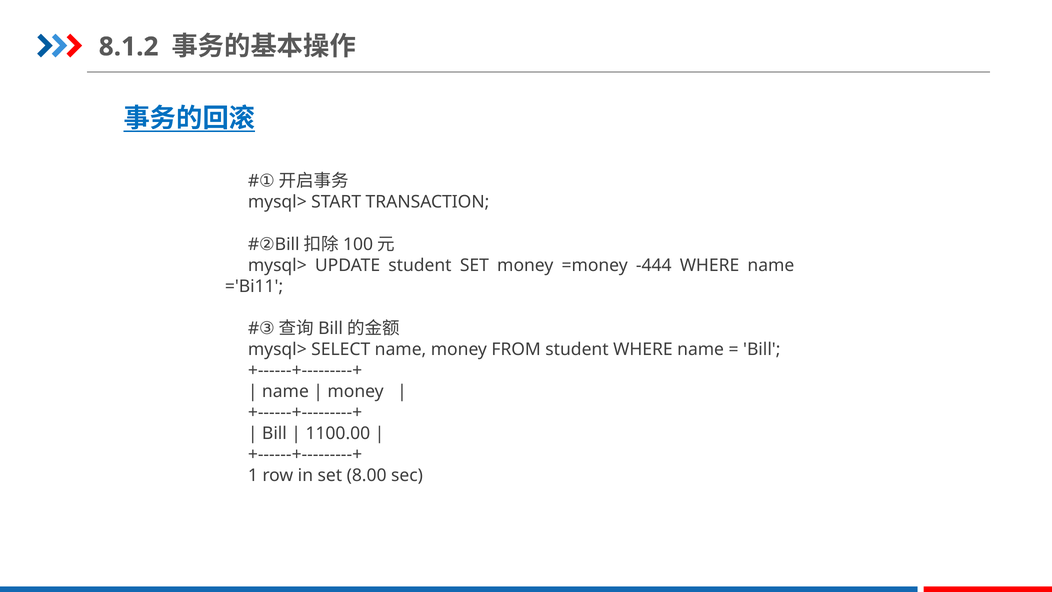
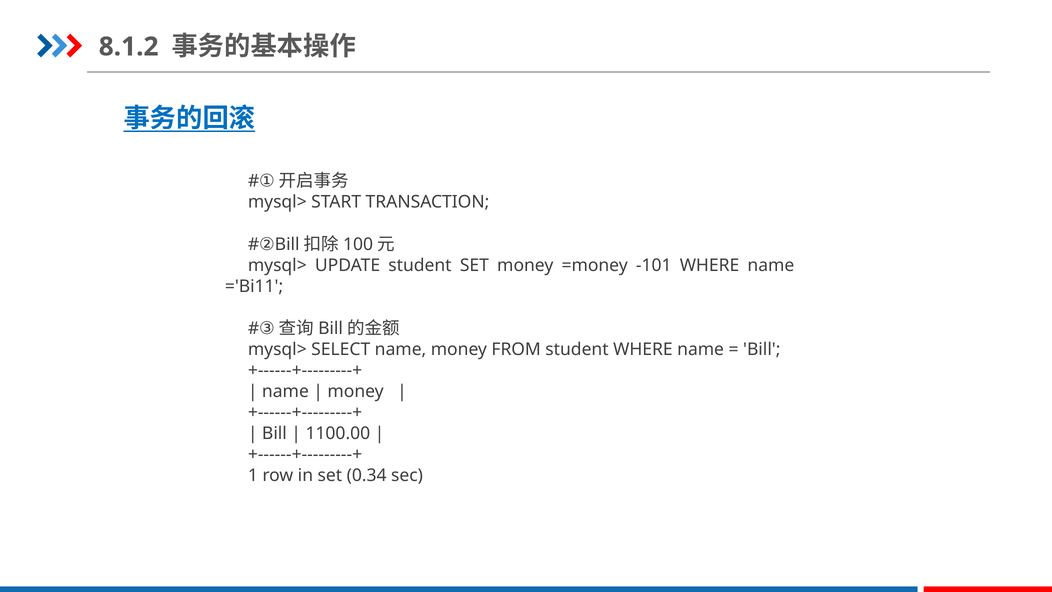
-444: -444 -> -101
8.00: 8.00 -> 0.34
